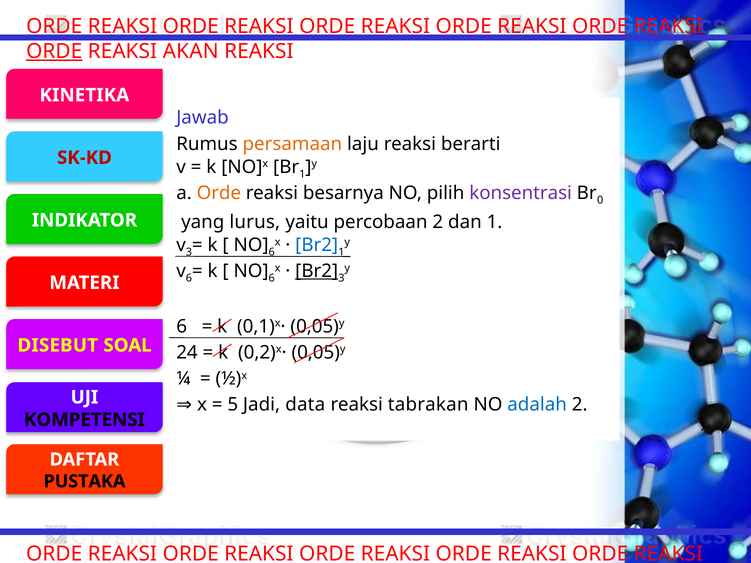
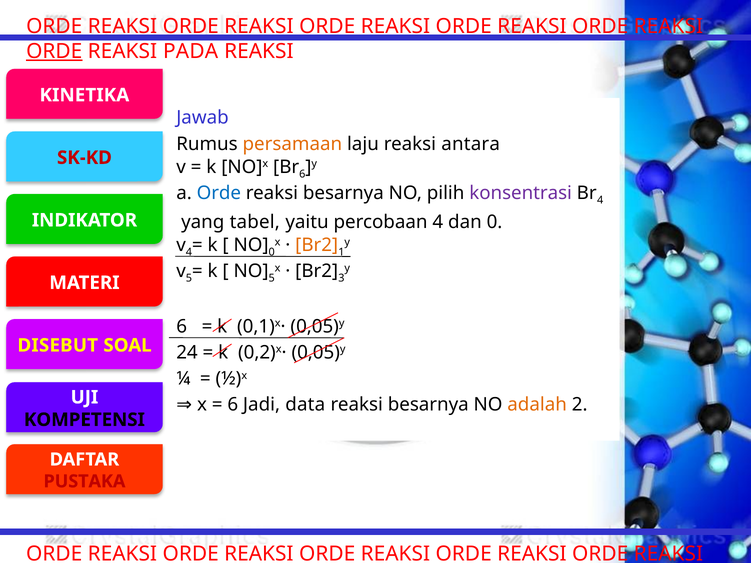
AKAN: AKAN -> PADA
berarti: berarti -> antara
1 at (302, 174): 1 -> 6
Orde at (219, 193) colour: orange -> blue
0 at (600, 200): 0 -> 4
lurus: lurus -> tabel
percobaan 2: 2 -> 4
dan 1: 1 -> 0
Br2 at (317, 245) colour: blue -> orange
v 3: 3 -> 4
6 at (272, 252): 6 -> 0
Br2 at (317, 271) underline: present -> none
v 6: 6 -> 5
6 at (272, 279): 6 -> 5
5 at (233, 405): 5 -> 6
tabrakan at (428, 405): tabrakan -> besarnya
adalah colour: blue -> orange
PUSTAKA colour: black -> red
